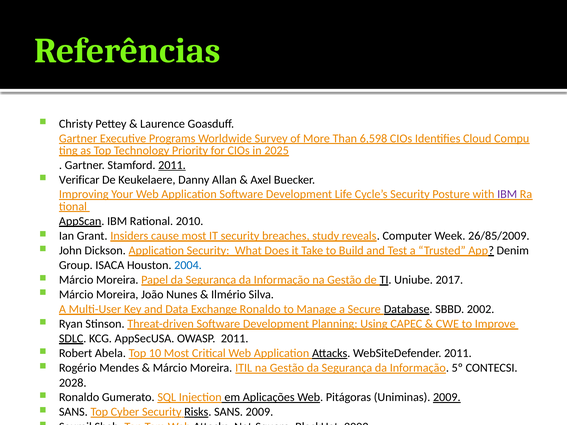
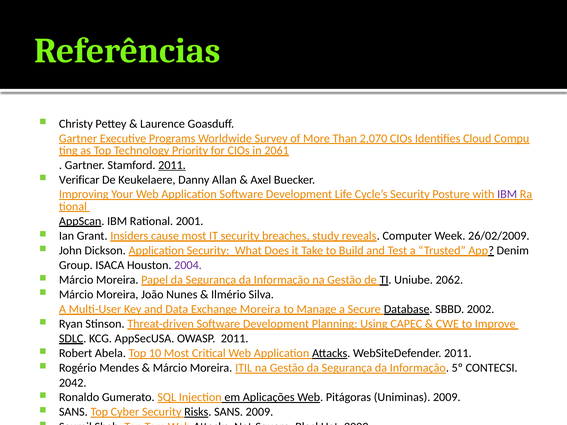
6,598: 6,598 -> 2,070
2025: 2025 -> 2061
2010: 2010 -> 2001
26/85/2009: 26/85/2009 -> 26/02/2009
2004 colour: blue -> purple
2017: 2017 -> 2062
Exchange Ronaldo: Ronaldo -> Moreira
2028: 2028 -> 2042
2009 at (447, 397) underline: present -> none
